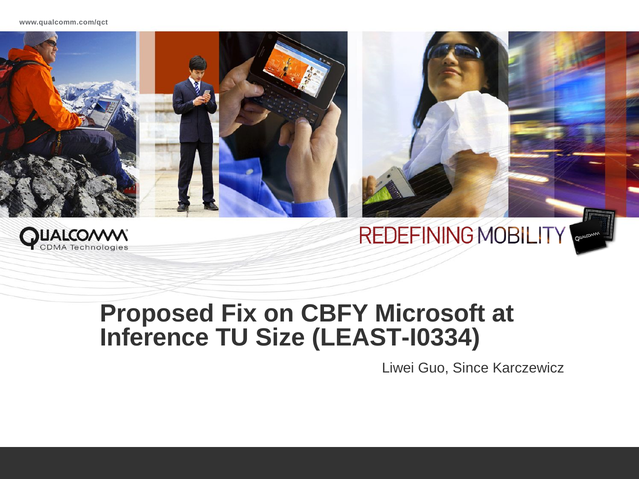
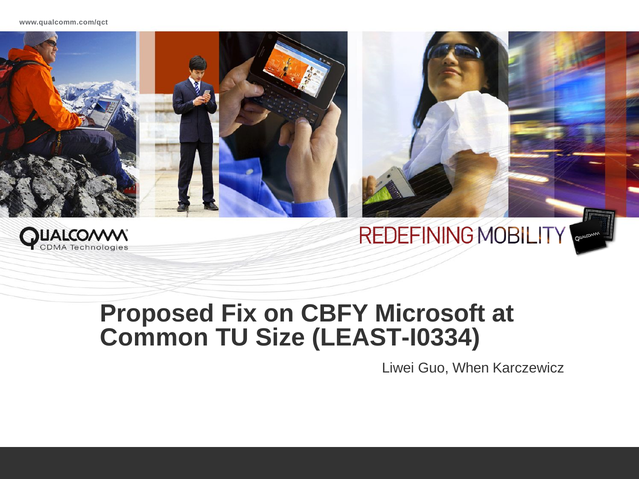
Inference: Inference -> Common
Since: Since -> When
